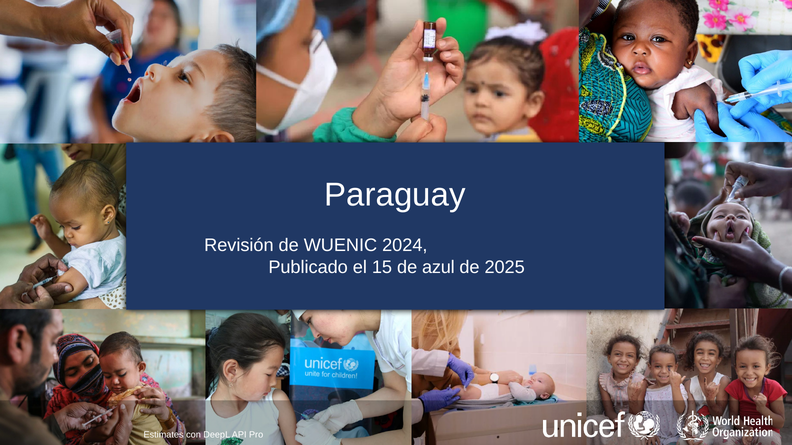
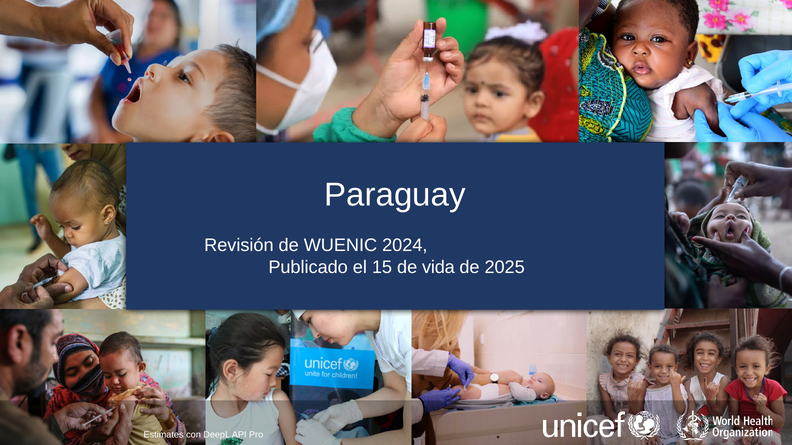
azul: azul -> vida
